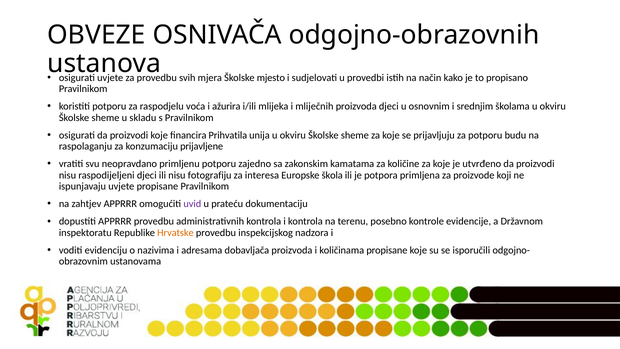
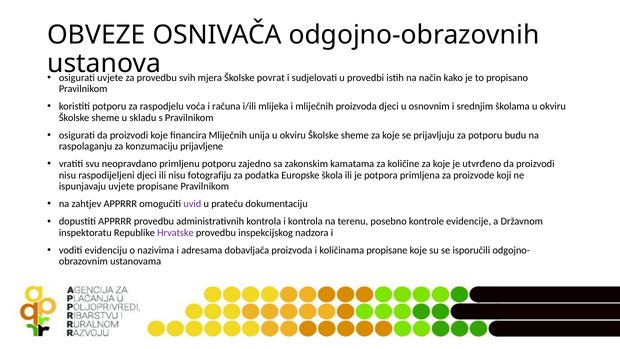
mjesto: mjesto -> povrat
ažurira: ažurira -> računa
financira Prihvatila: Prihvatila -> Mliječnih
interesa: interesa -> podatka
Hrvatske colour: orange -> purple
